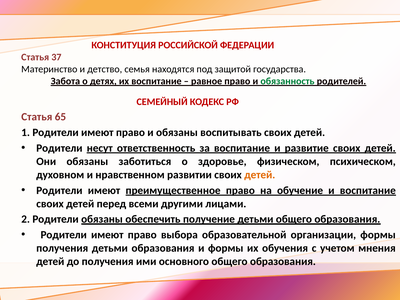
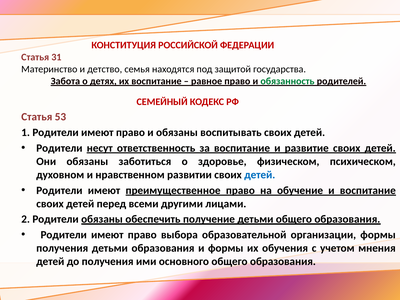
37: 37 -> 31
65: 65 -> 53
детей at (260, 175) colour: orange -> blue
